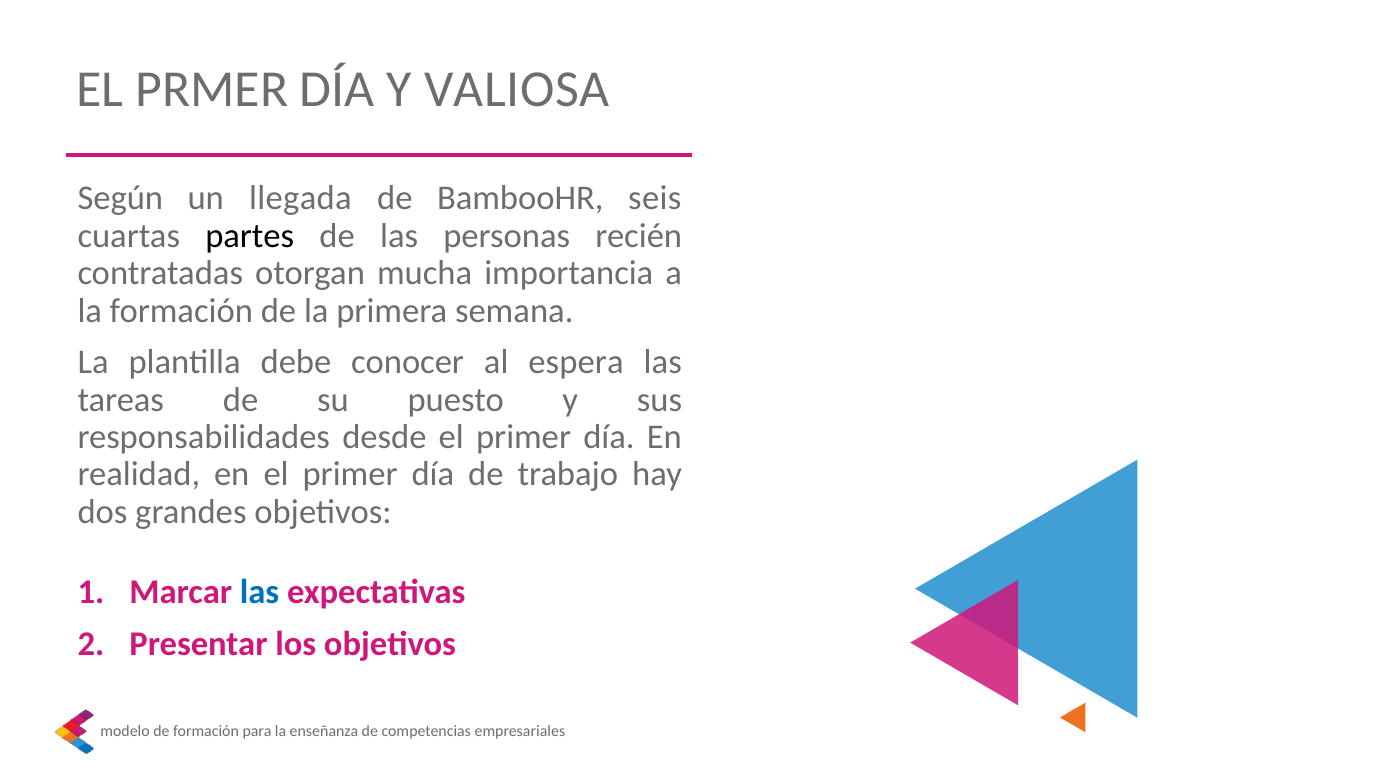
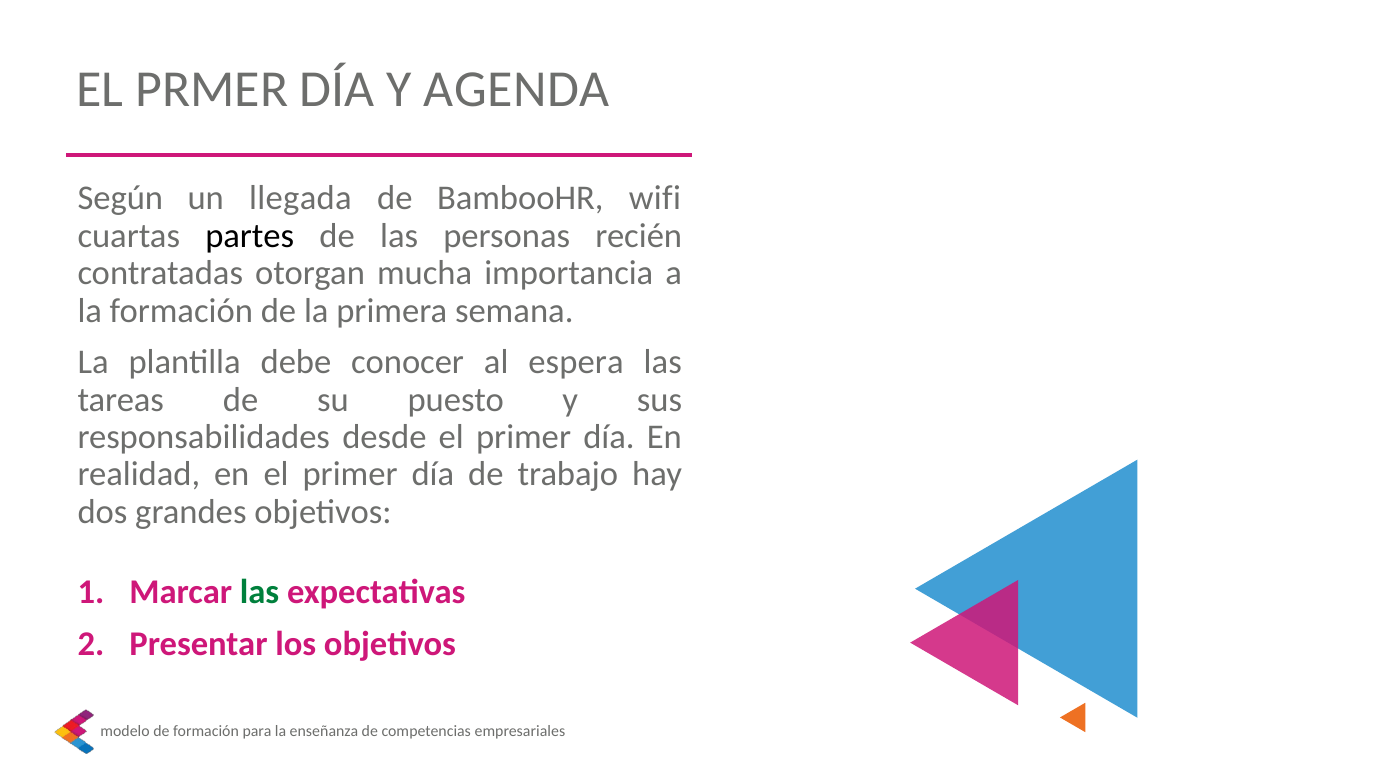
VALIOSA: VALIOSA -> AGENDA
seis: seis -> wifi
las at (260, 592) colour: blue -> green
